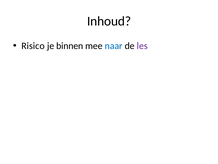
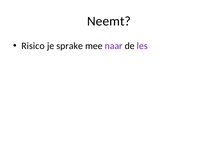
Inhoud: Inhoud -> Neemt
binnen: binnen -> sprake
naar colour: blue -> purple
